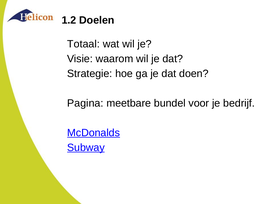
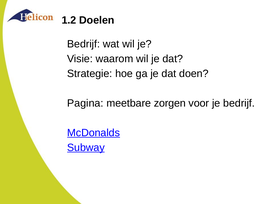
Totaal at (84, 44): Totaal -> Bedrijf
bundel: bundel -> zorgen
